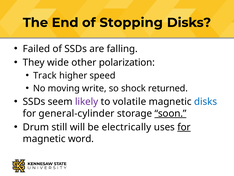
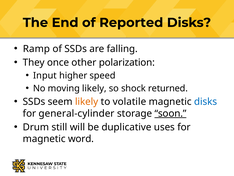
Stopping: Stopping -> Reported
Failed: Failed -> Ramp
wide: wide -> once
Track: Track -> Input
moving write: write -> likely
likely at (87, 101) colour: purple -> orange
electrically: electrically -> duplicative
for at (184, 127) underline: present -> none
